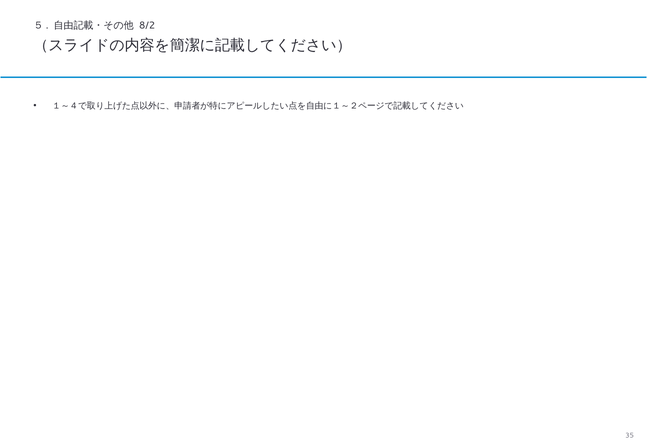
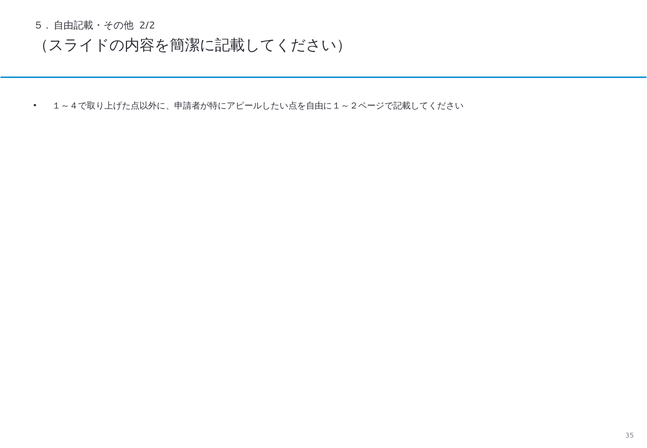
8/2: 8/2 -> 2/2
